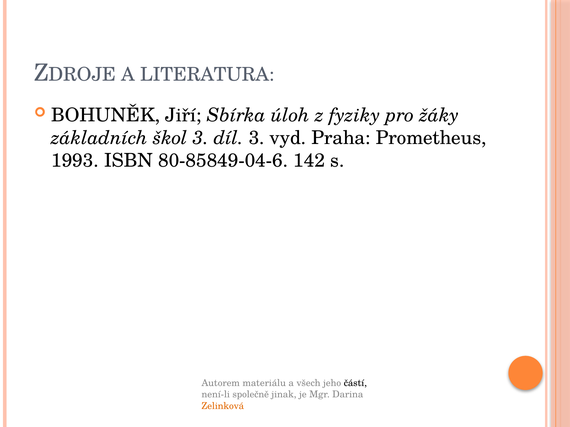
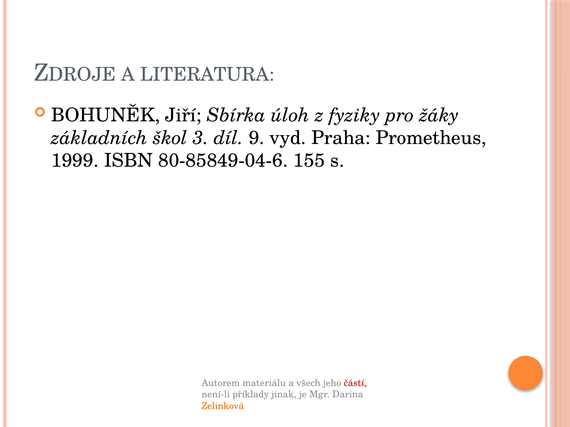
díl 3: 3 -> 9
1993: 1993 -> 1999
142: 142 -> 155
částí colour: black -> red
společně: společně -> příklady
